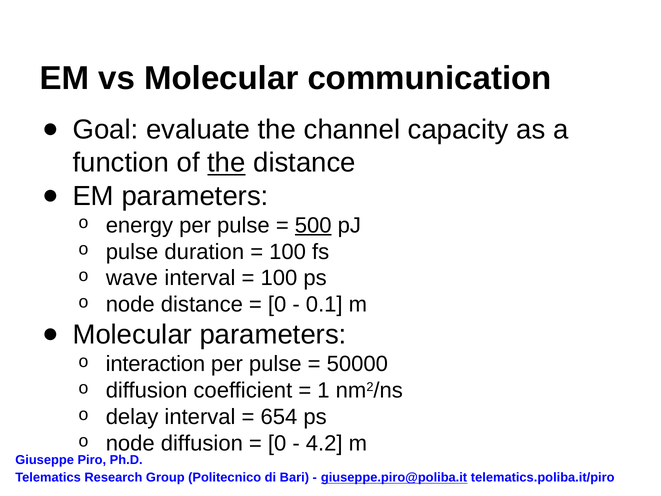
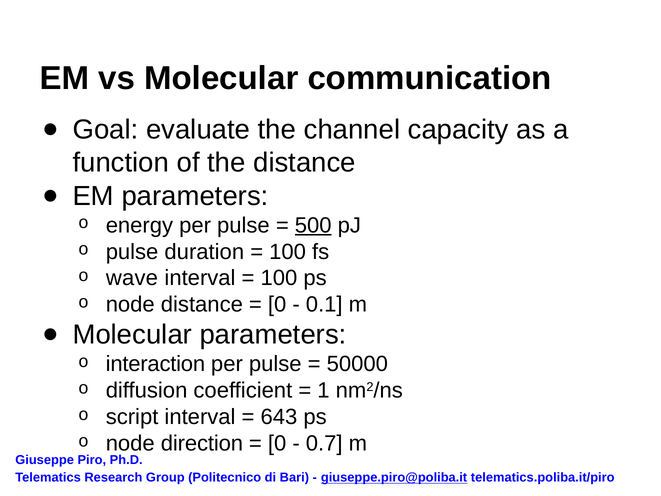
the at (226, 163) underline: present -> none
delay: delay -> script
654: 654 -> 643
node diffusion: diffusion -> direction
4.2: 4.2 -> 0.7
